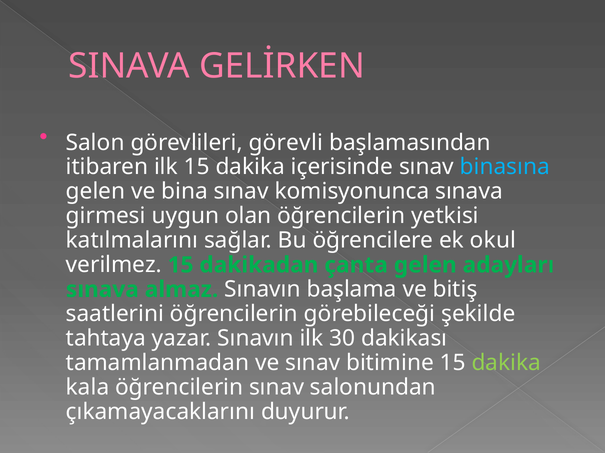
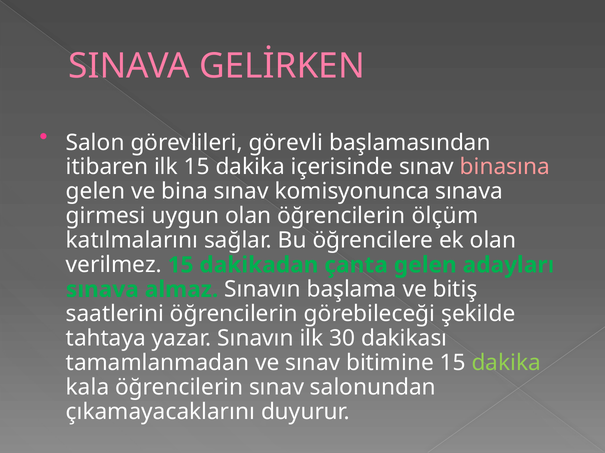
binasına colour: light blue -> pink
yetkisi: yetkisi -> ölçüm
ek okul: okul -> olan
